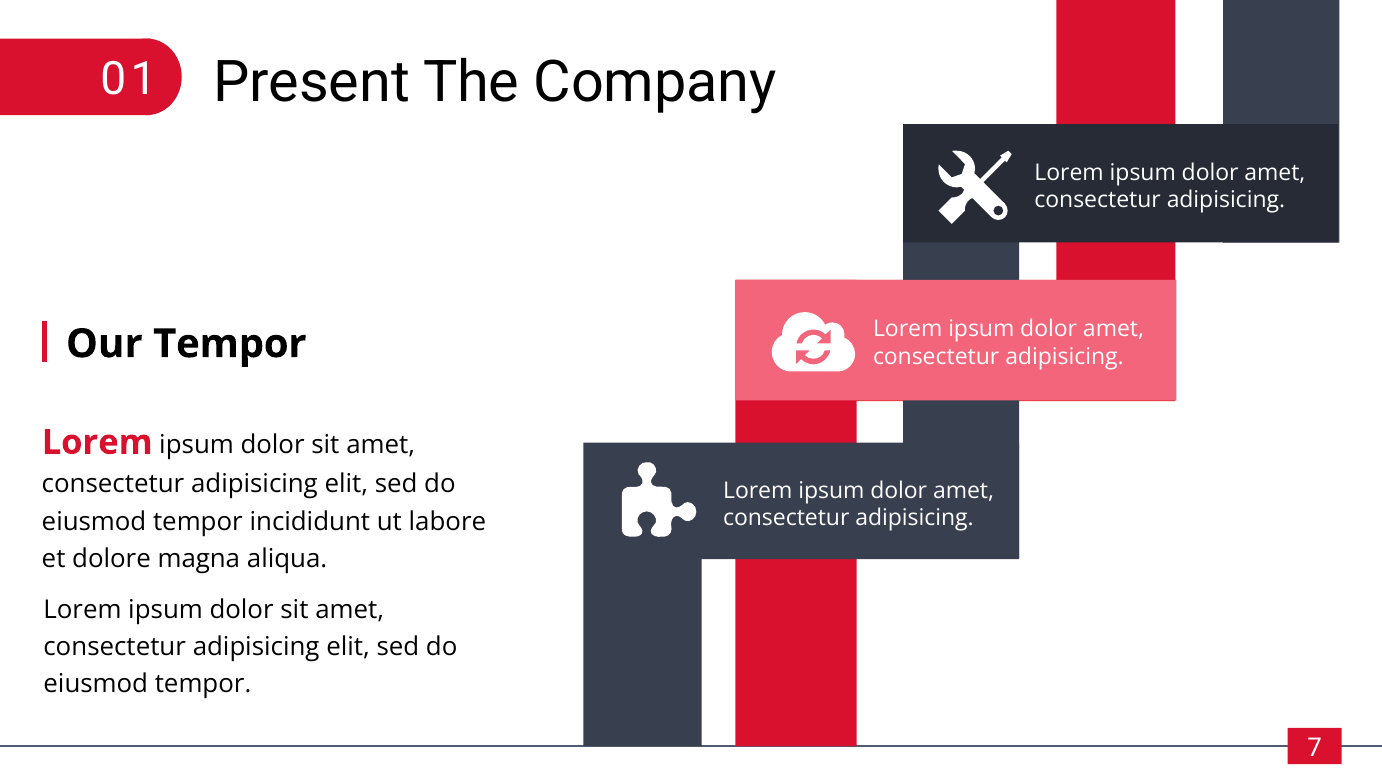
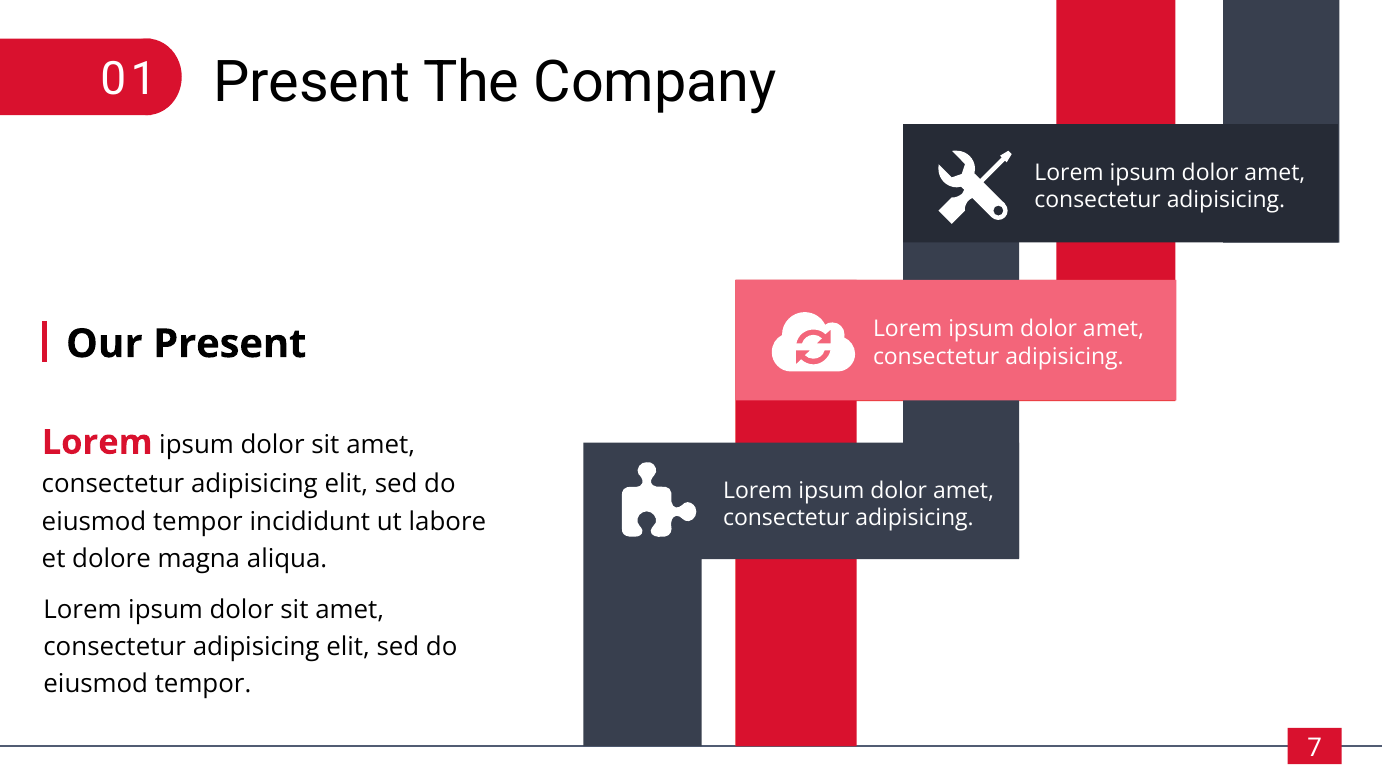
Our Tempor: Tempor -> Present
